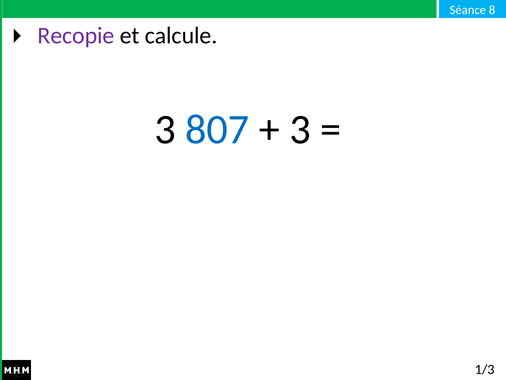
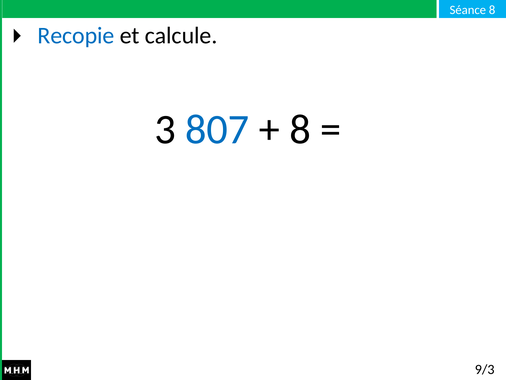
Recopie colour: purple -> blue
3 at (300, 130): 3 -> 8
1/3: 1/3 -> 9/3
